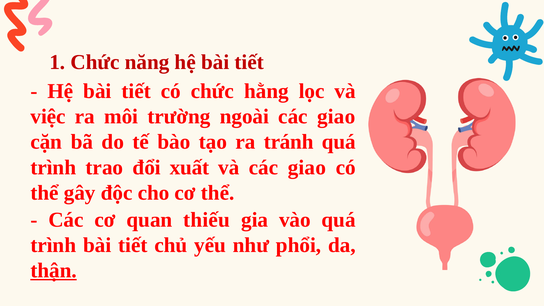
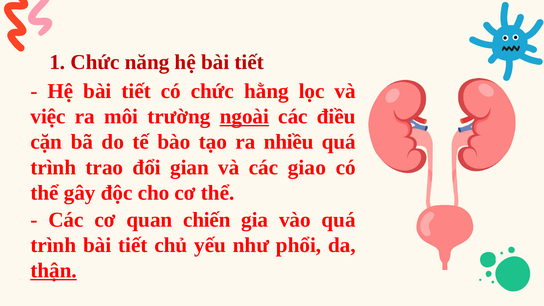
ngoài underline: none -> present
giao at (336, 117): giao -> điều
tránh: tránh -> nhiều
xuất: xuất -> gian
thiếu: thiếu -> chiến
